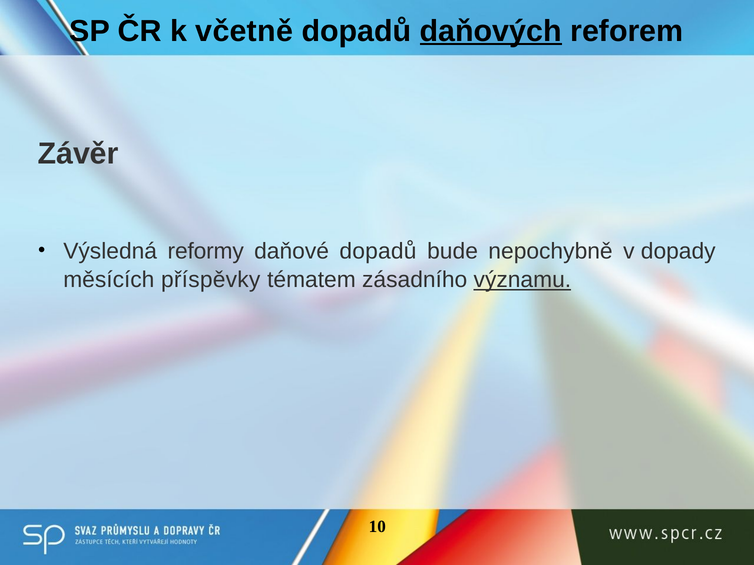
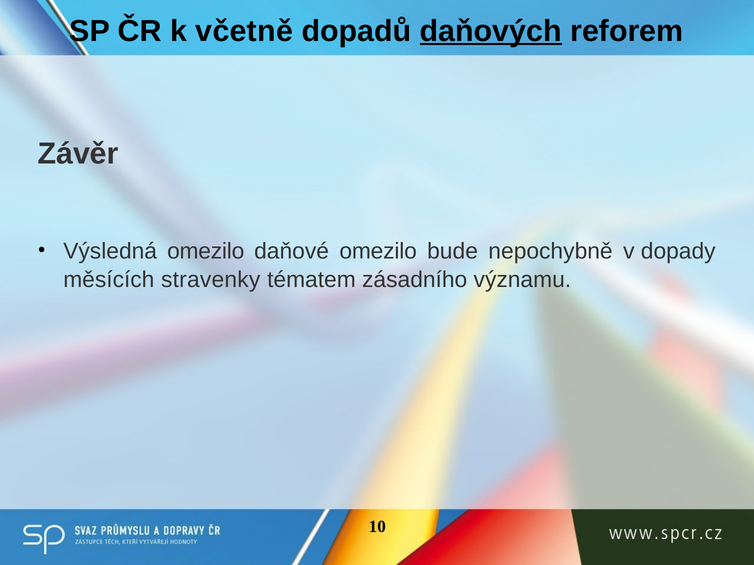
Výsledná reformy: reformy -> omezilo
daňové dopadů: dopadů -> omezilo
příspěvky: příspěvky -> stravenky
významu underline: present -> none
